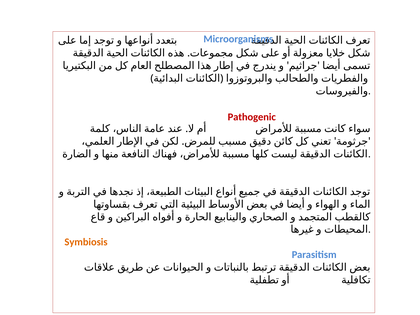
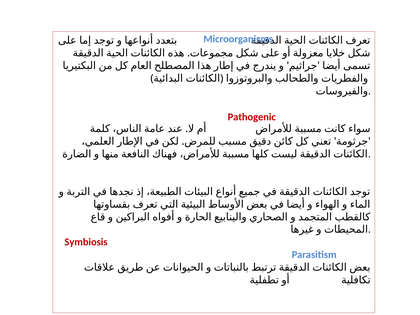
Symbiosis colour: orange -> red
